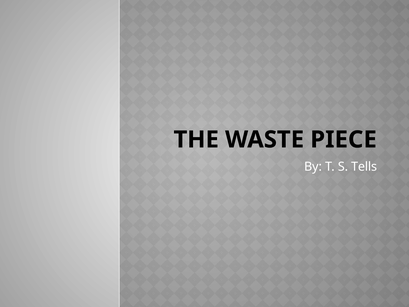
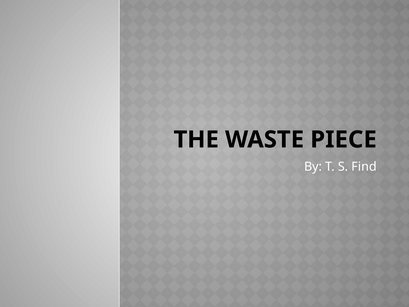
Tells: Tells -> Find
